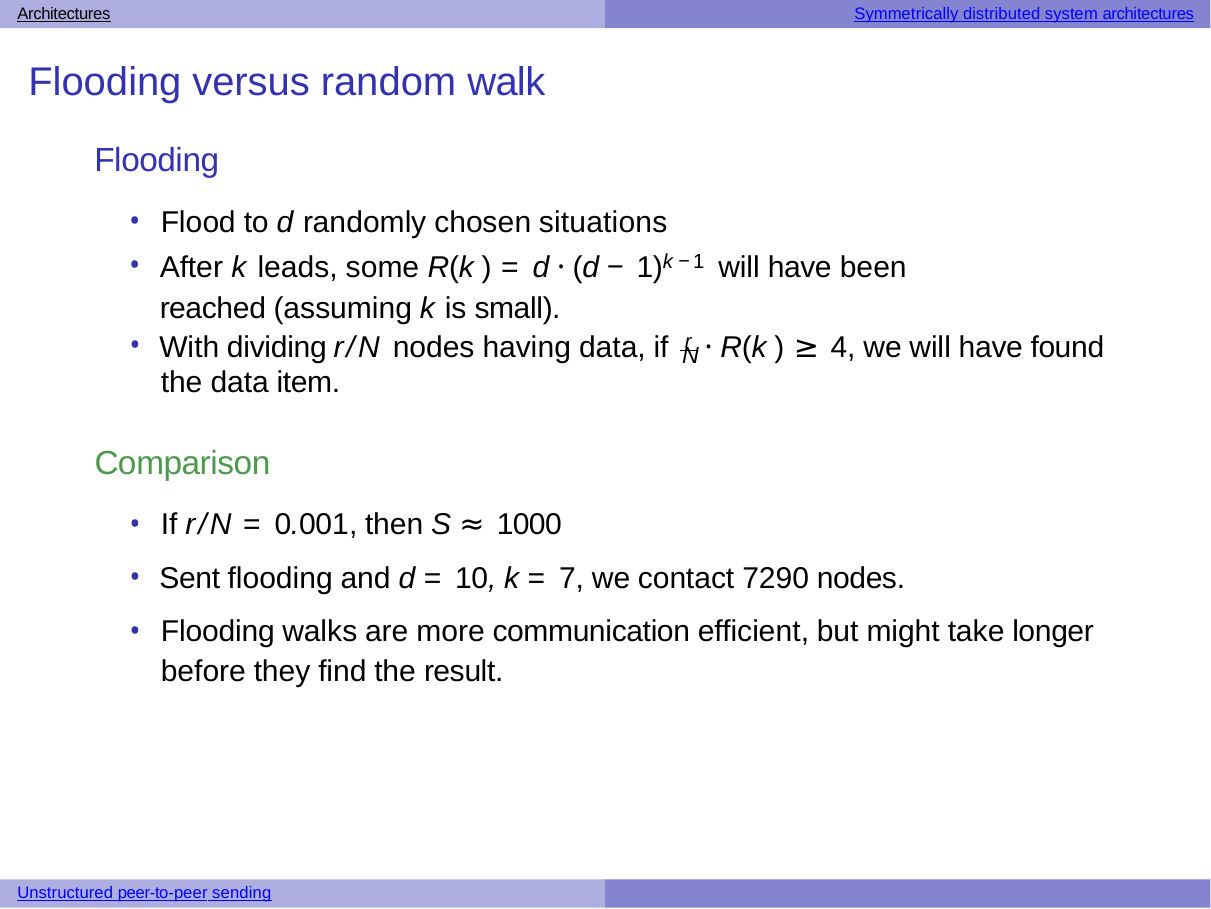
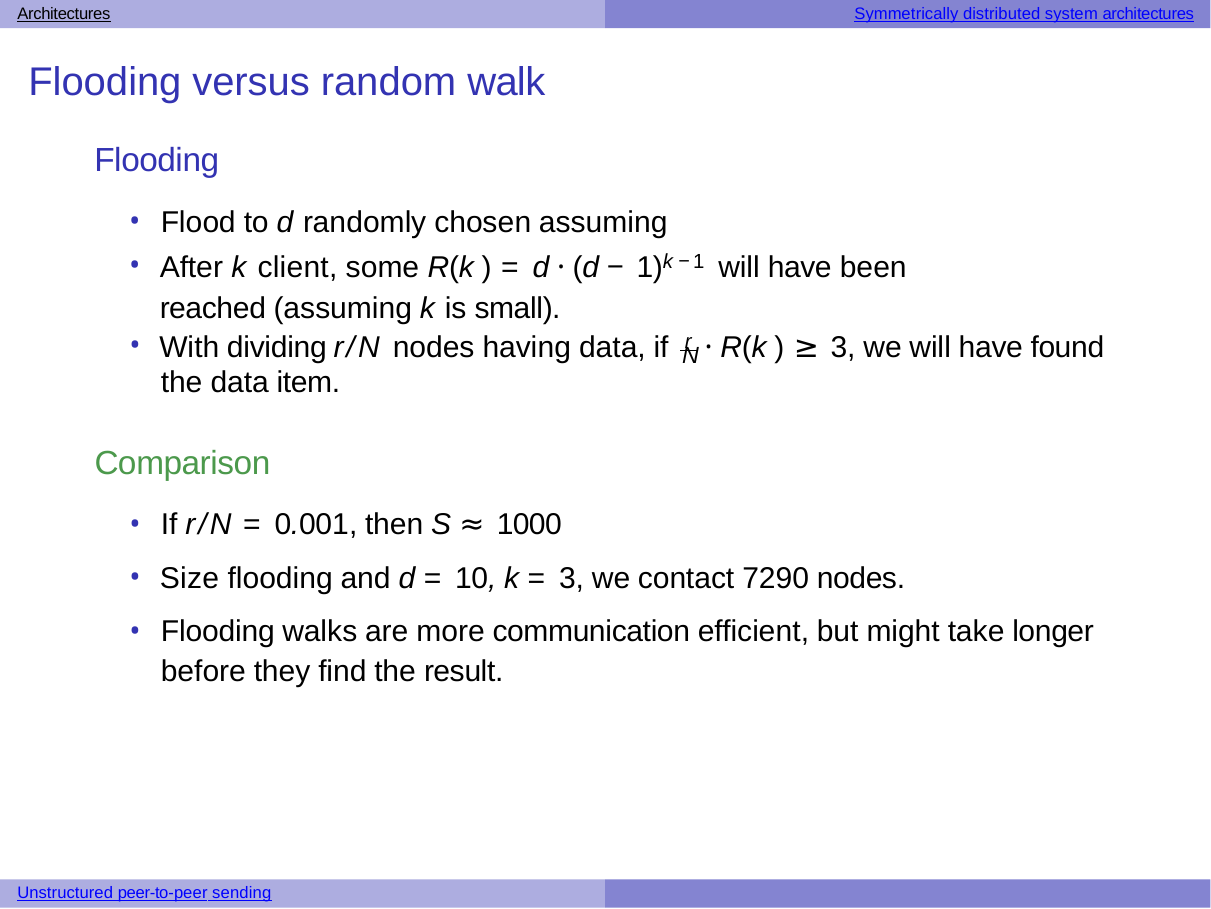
chosen situations: situations -> assuming
leads: leads -> client
4 at (843, 348): 4 -> 3
Sent: Sent -> Size
7 at (572, 578): 7 -> 3
